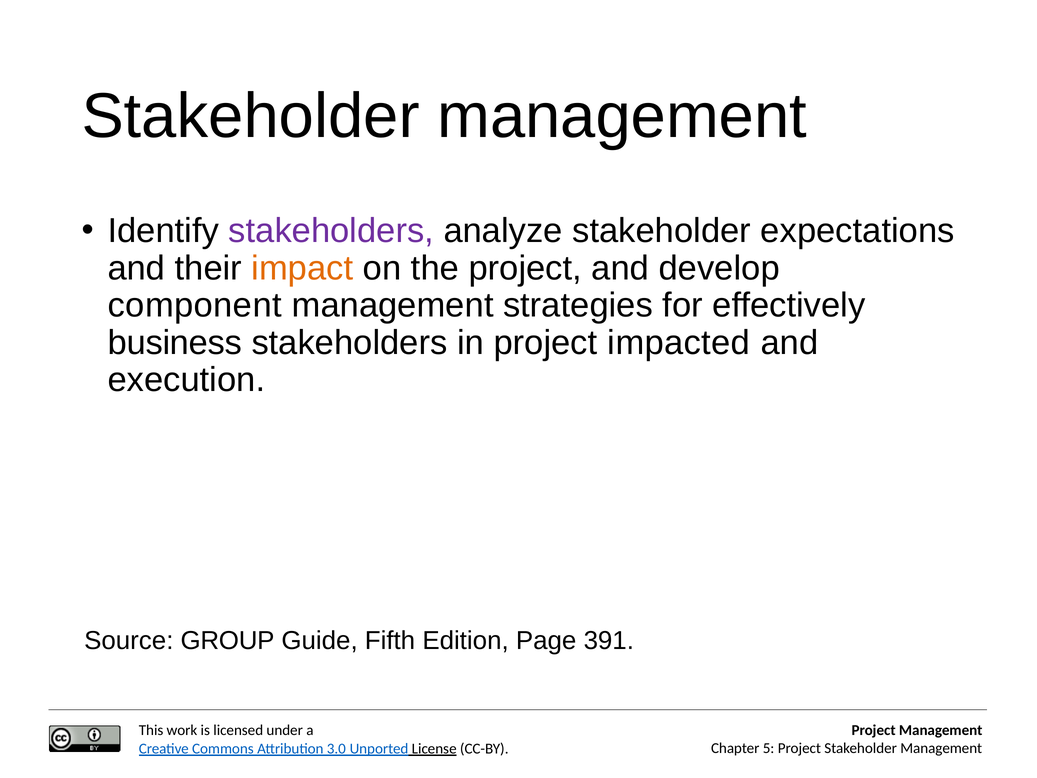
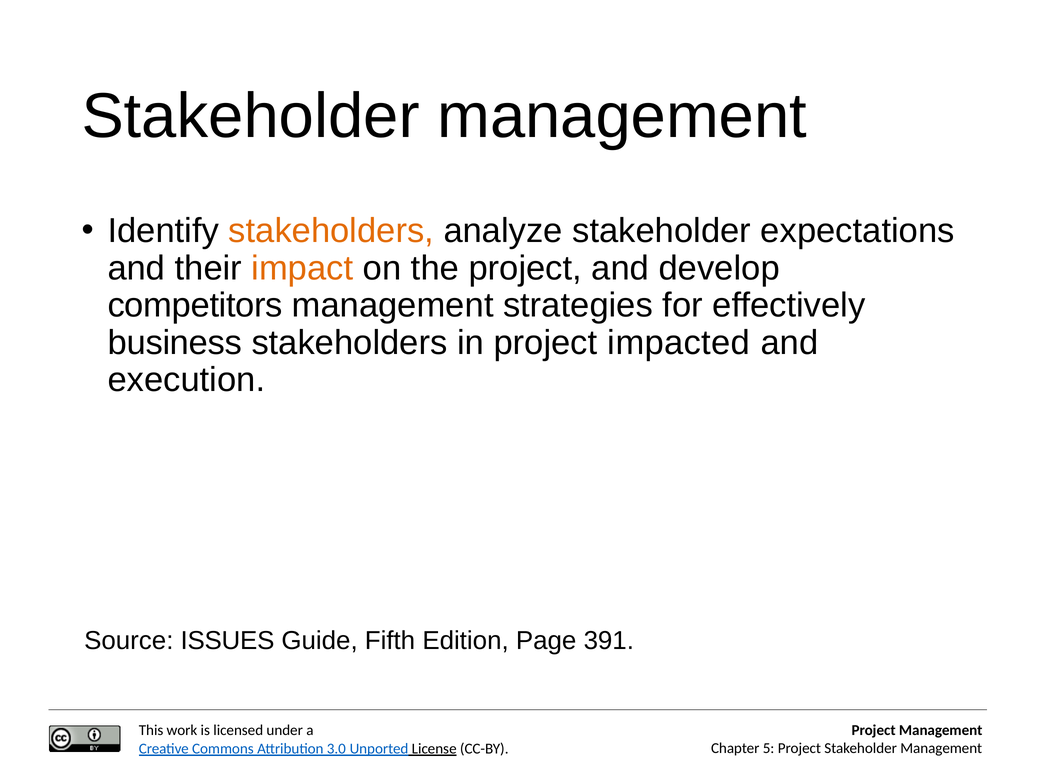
stakeholders at (331, 231) colour: purple -> orange
component: component -> competitors
GROUP: GROUP -> ISSUES
